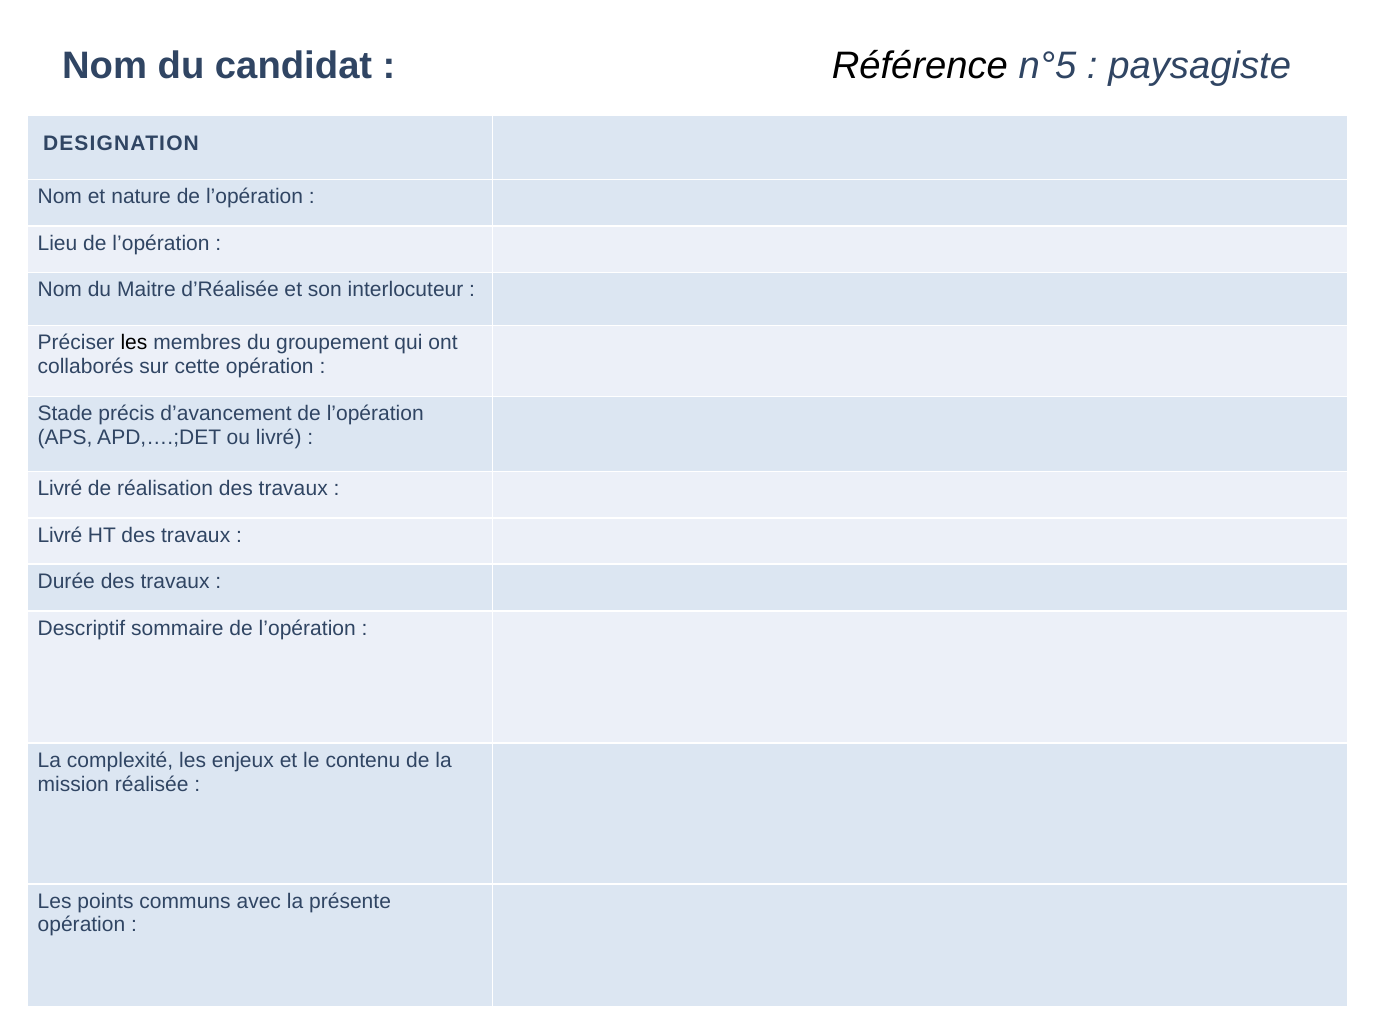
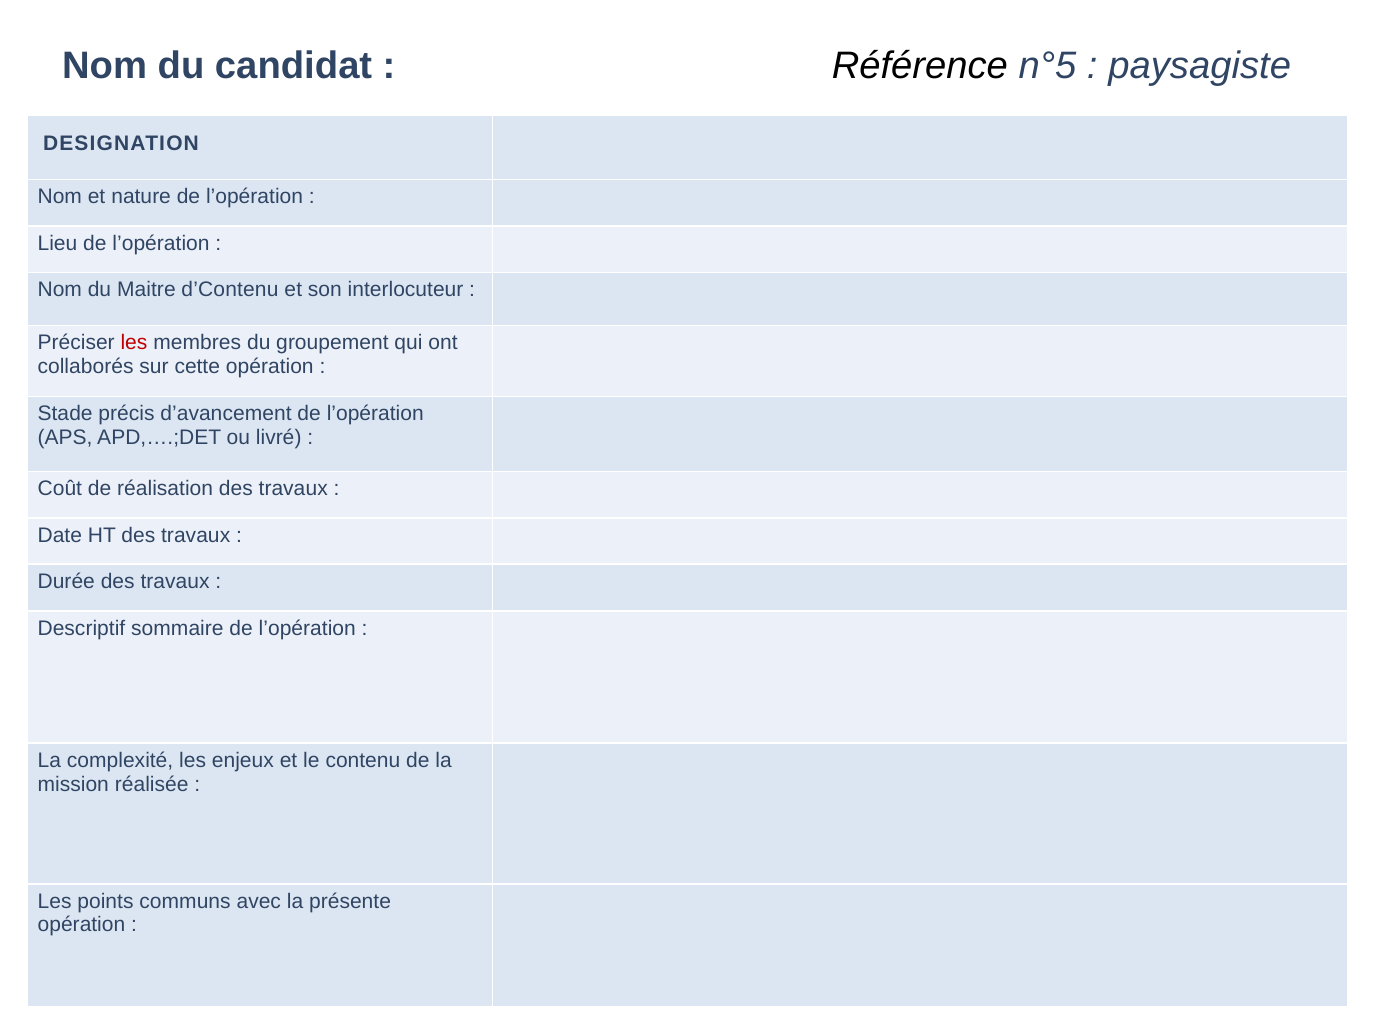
d’Réalisée: d’Réalisée -> d’Contenu
les at (134, 343) colour: black -> red
Livré at (60, 488): Livré -> Coût
Livré at (60, 535): Livré -> Date
